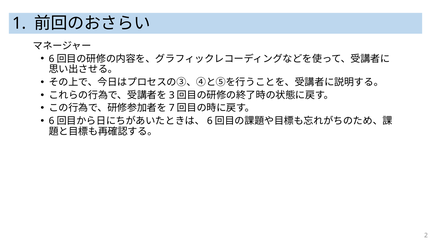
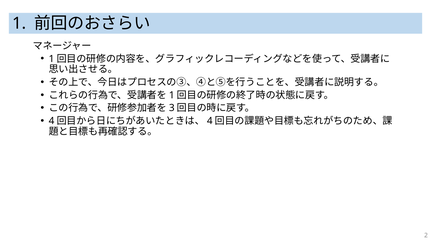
6 at (52, 59): 6 -> 1
3 at (172, 95): 3 -> 1
7: 7 -> 3
6 at (52, 121): 6 -> 4
6 at (210, 121): 6 -> 4
